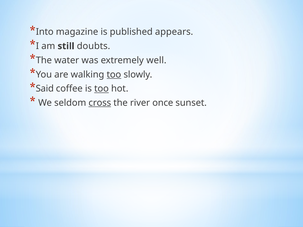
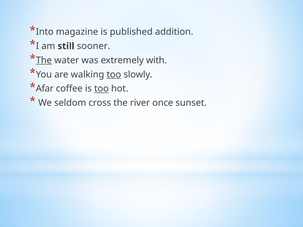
appears: appears -> addition
doubts: doubts -> sooner
The at (44, 60) underline: none -> present
well: well -> with
Said: Said -> Afar
cross underline: present -> none
